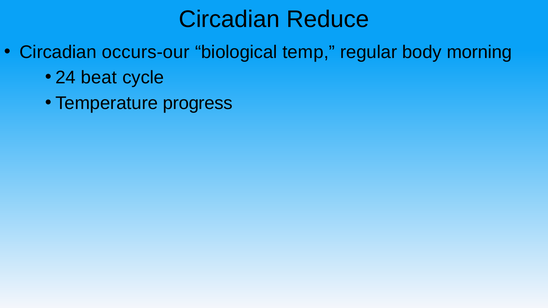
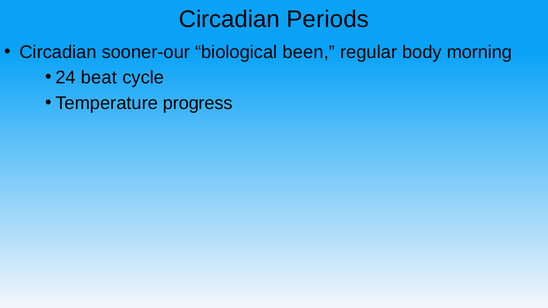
Reduce: Reduce -> Periods
occurs-our: occurs-our -> sooner-our
temp: temp -> been
